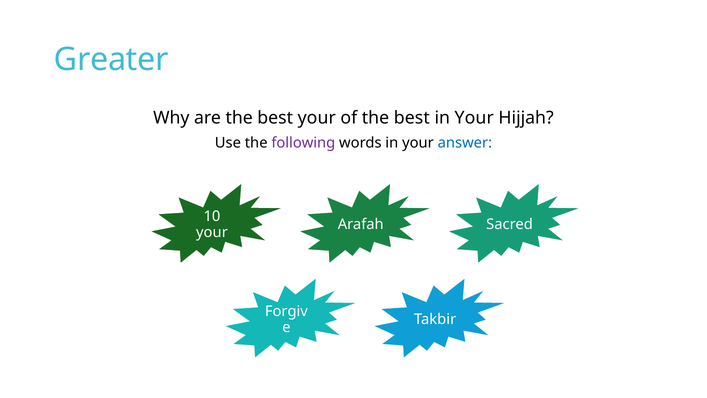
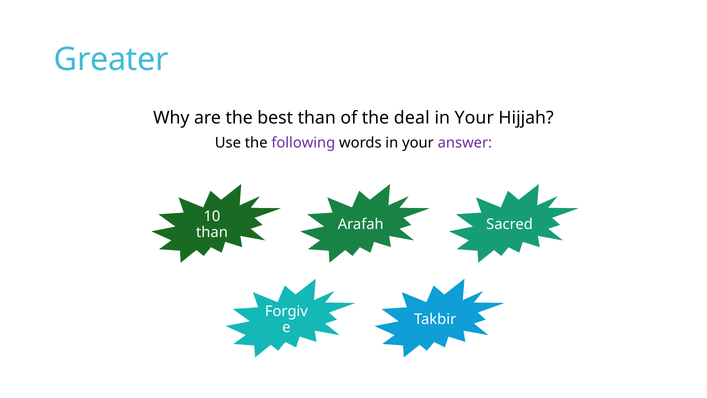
best your: your -> than
of the best: best -> deal
answer colour: blue -> purple
your at (212, 232): your -> than
